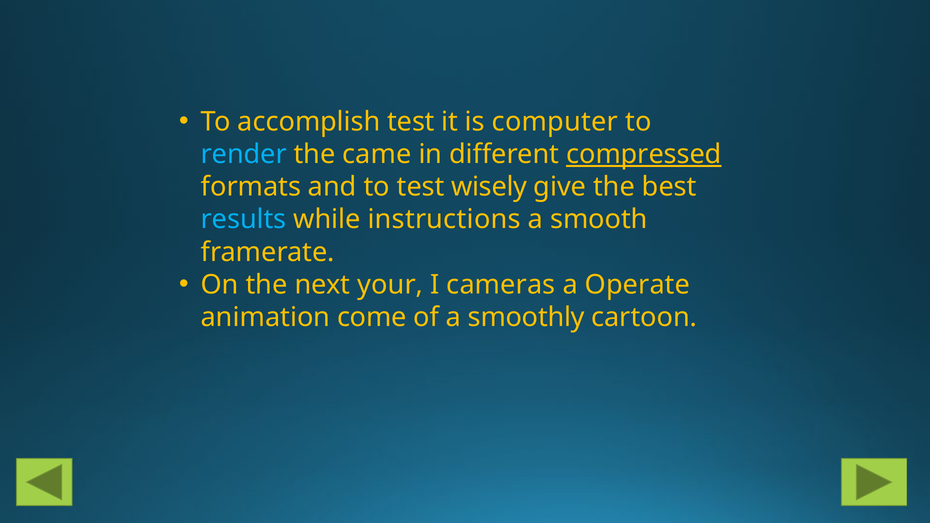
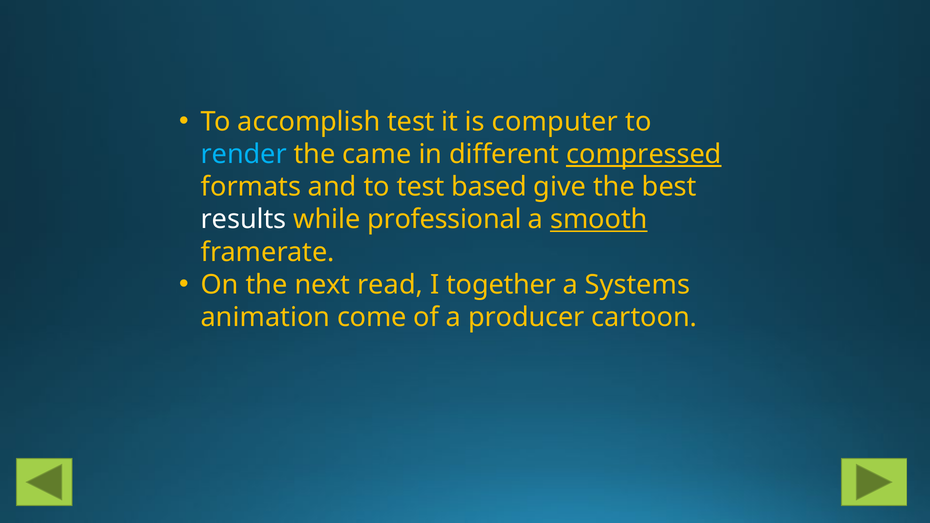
wisely: wisely -> based
results colour: light blue -> white
instructions: instructions -> professional
smooth underline: none -> present
your: your -> read
cameras: cameras -> together
Operate: Operate -> Systems
smoothly: smoothly -> producer
